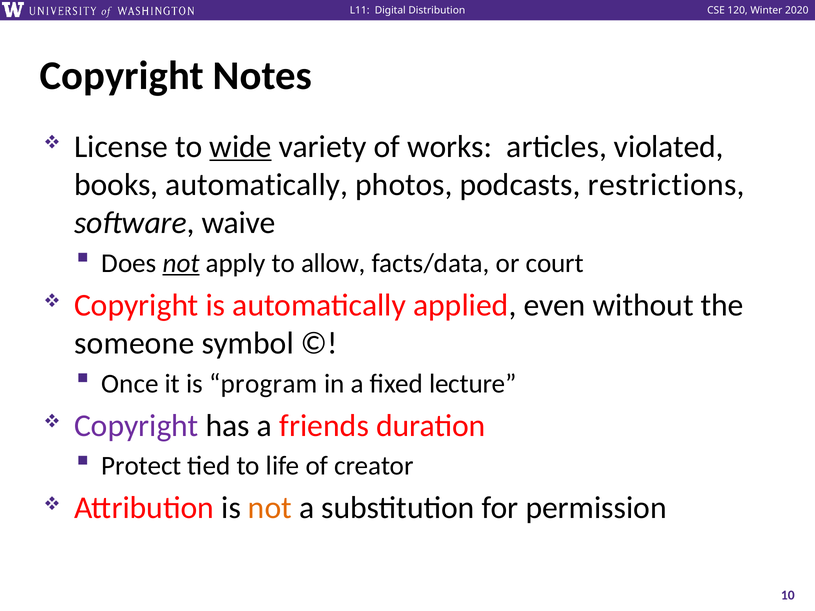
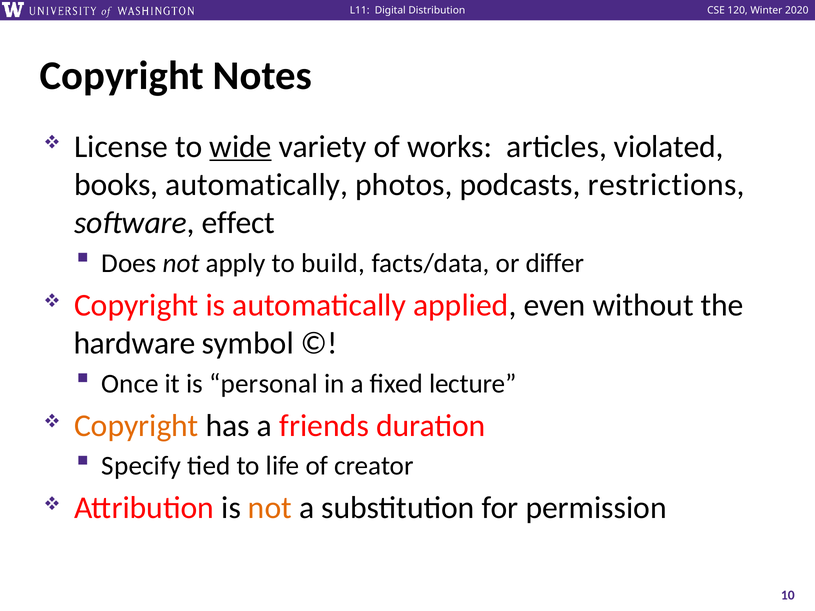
waive: waive -> effect
not at (181, 263) underline: present -> none
allow: allow -> build
court: court -> differ
someone: someone -> hardware
program: program -> personal
Copyright at (136, 426) colour: purple -> orange
Protect: Protect -> Specify
